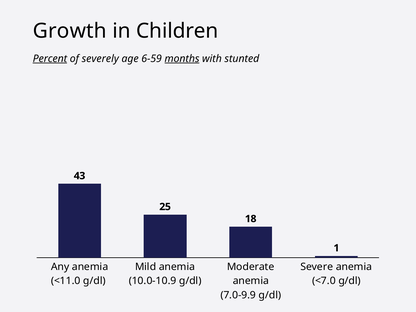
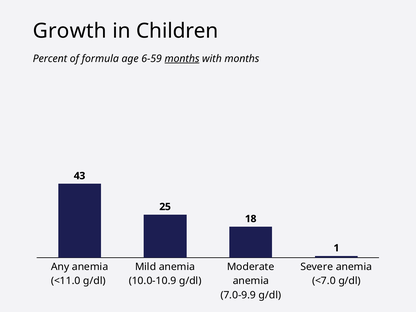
Percent underline: present -> none
severely: severely -> formula
with stunted: stunted -> months
